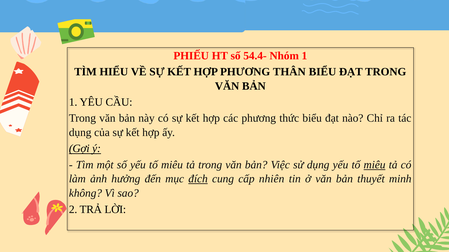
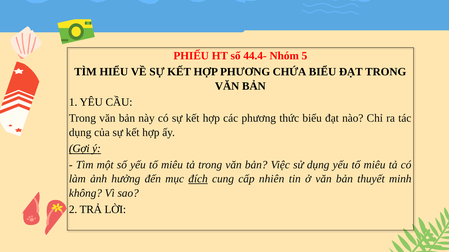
54.4-: 54.4- -> 44.4-
Nhóm 1: 1 -> 5
THÂN: THÂN -> CHỨA
miêu at (375, 165) underline: present -> none
